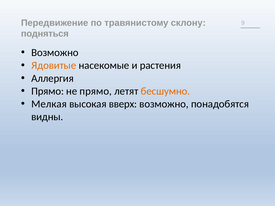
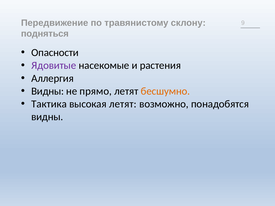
Возможно at (55, 53): Возможно -> Опасности
Ядовитые colour: orange -> purple
Прямо at (48, 91): Прямо -> Видны
Мелкая: Мелкая -> Тактика
высокая вверх: вверх -> летят
